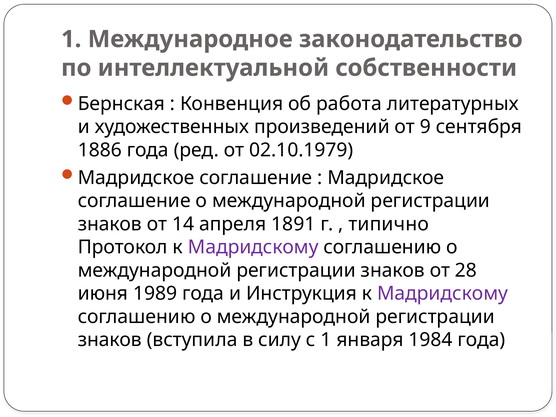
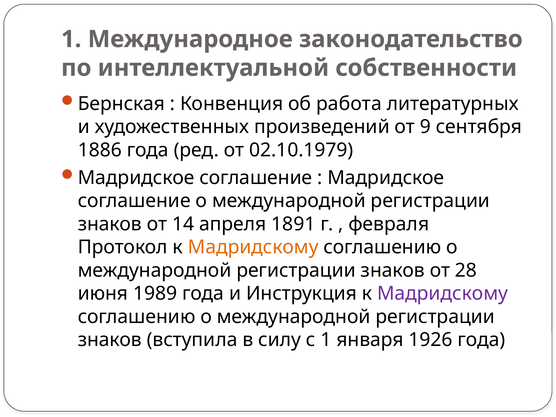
типично: типично -> февраля
Мадридскому at (253, 247) colour: purple -> orange
1984: 1984 -> 1926
